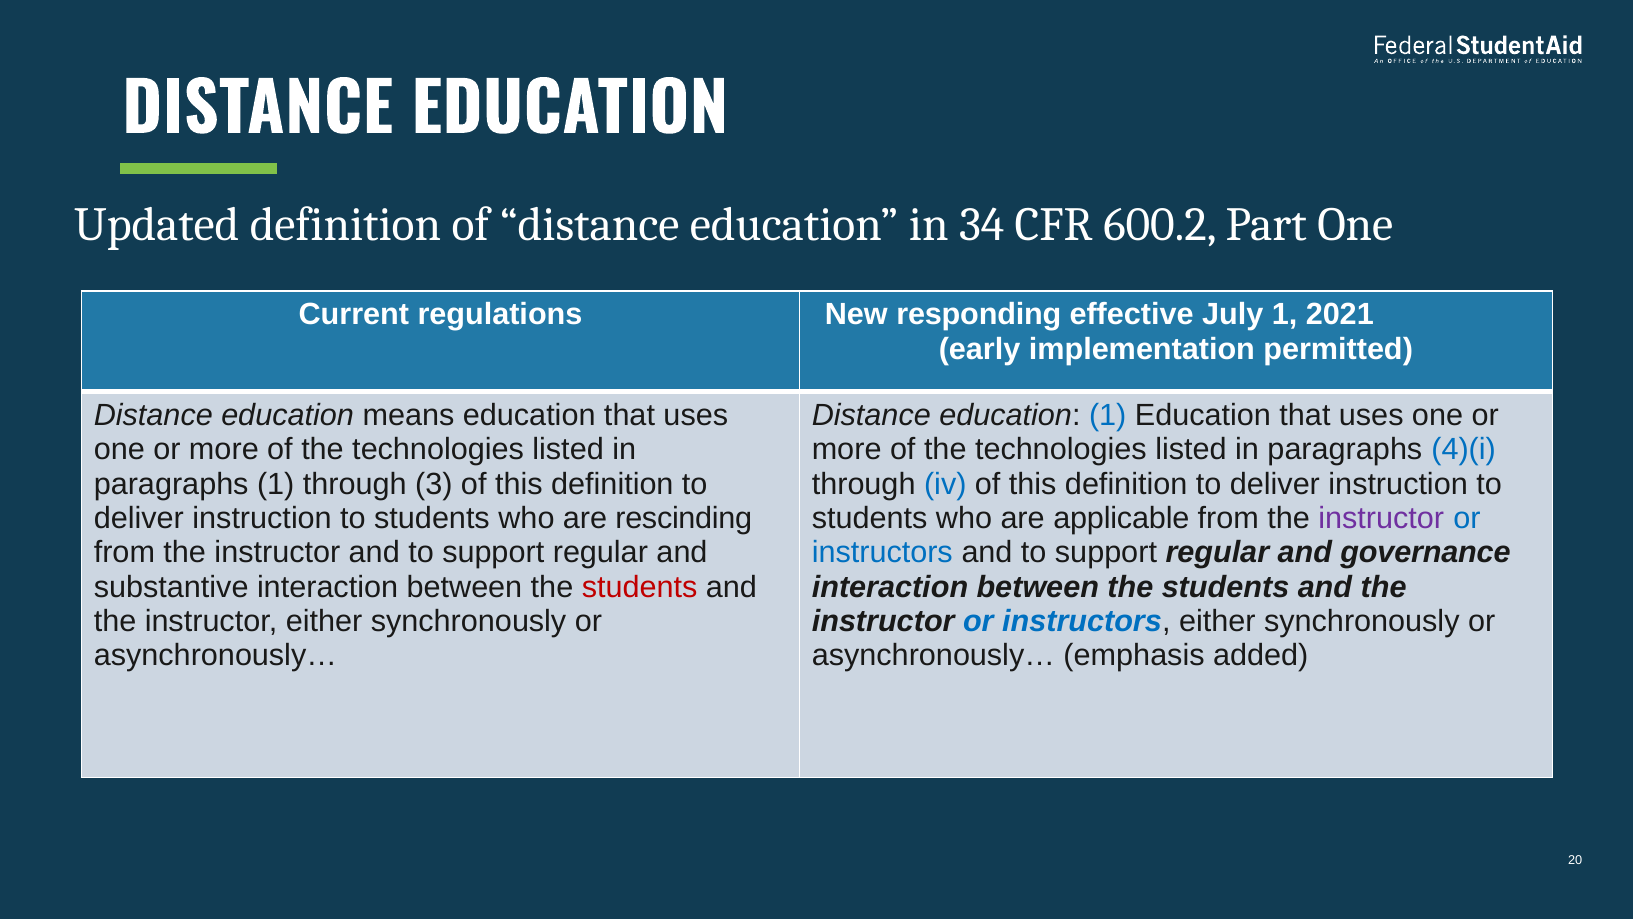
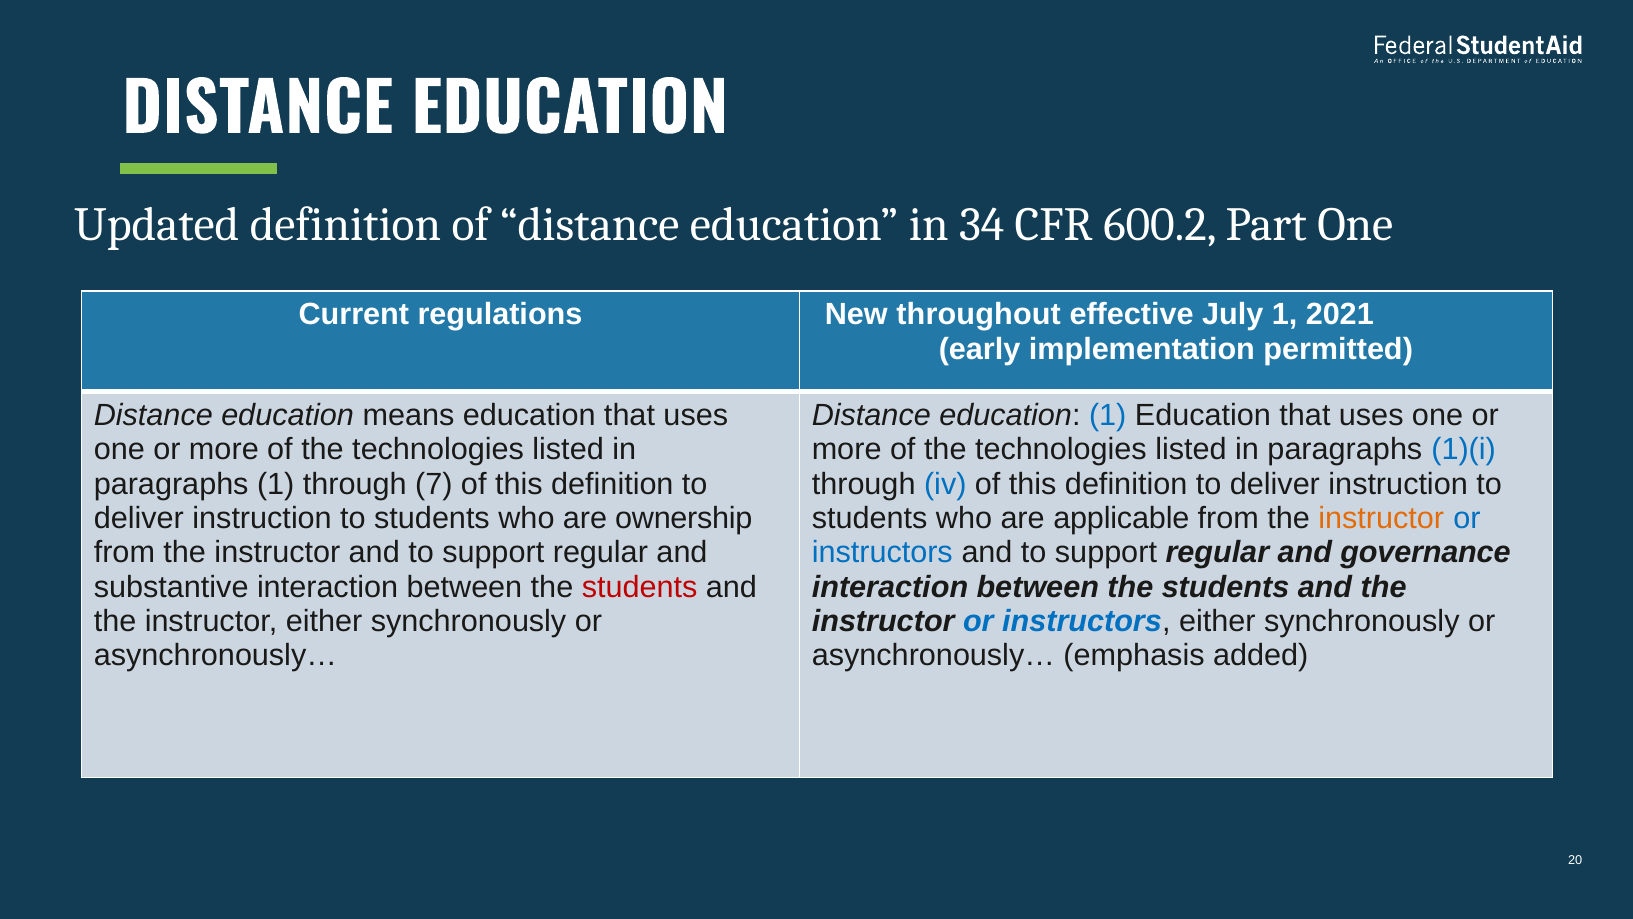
responding: responding -> throughout
4)(i: 4)(i -> 1)(i
3: 3 -> 7
rescinding: rescinding -> ownership
instructor at (1381, 518) colour: purple -> orange
